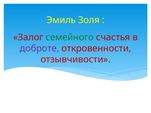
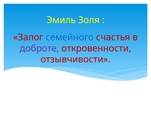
семейного colour: green -> blue
